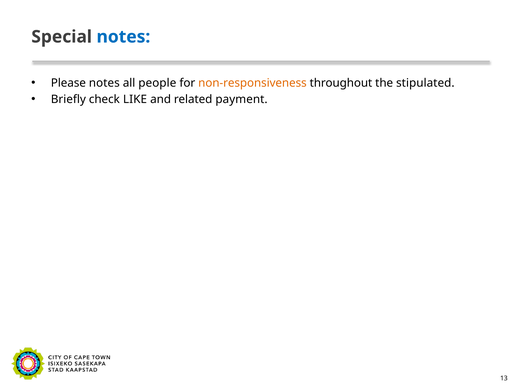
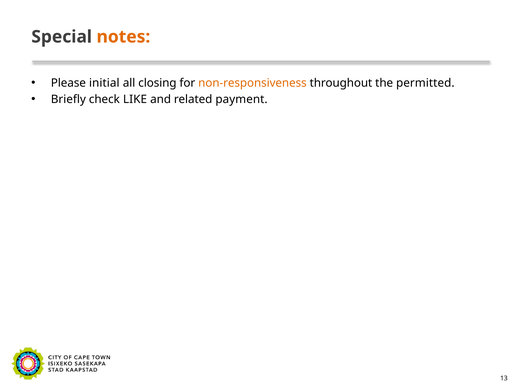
notes at (123, 37) colour: blue -> orange
Please notes: notes -> initial
people: people -> closing
stipulated: stipulated -> permitted
